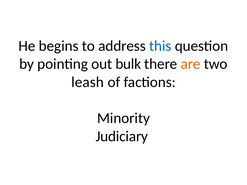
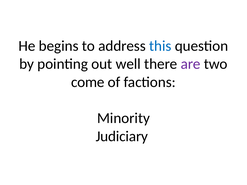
bulk: bulk -> well
are colour: orange -> purple
leash: leash -> come
